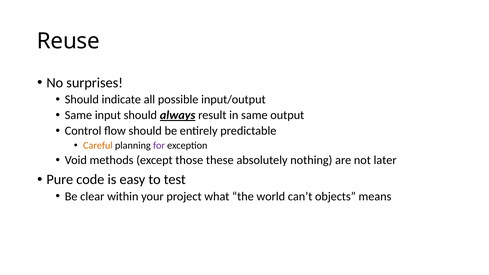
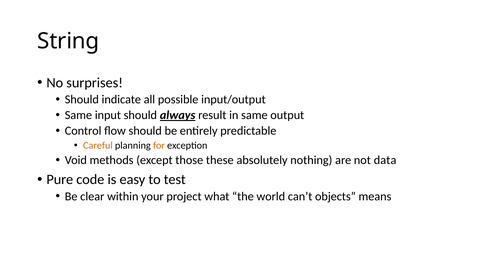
Reuse: Reuse -> String
for colour: purple -> orange
later: later -> data
